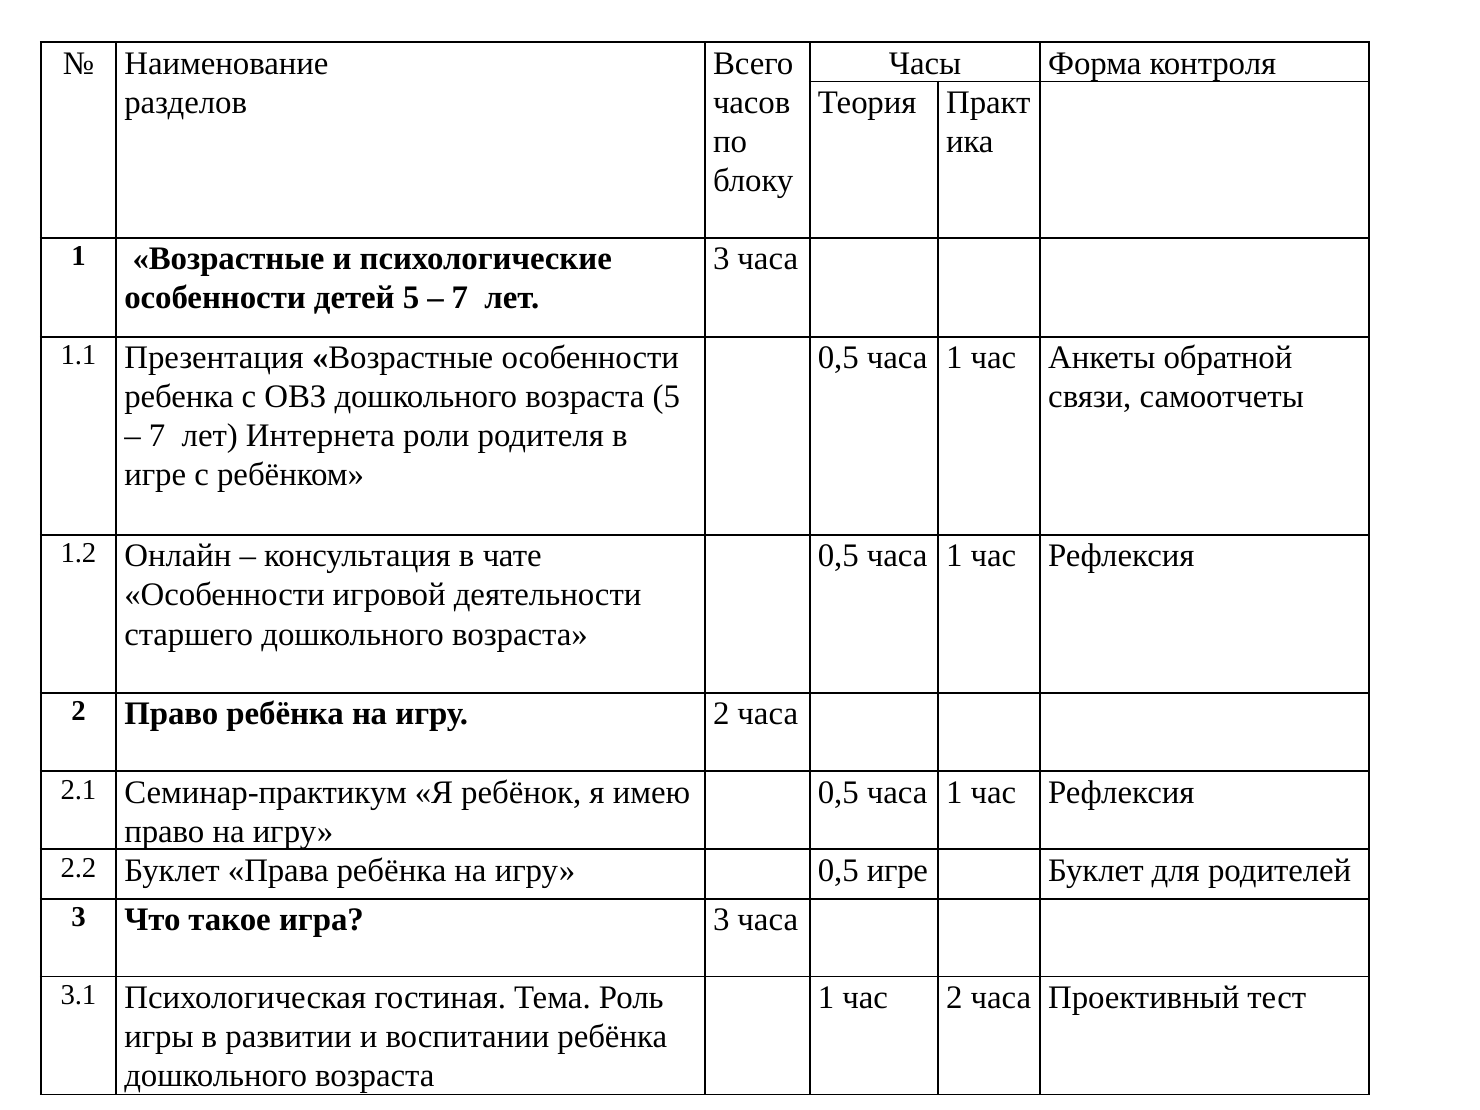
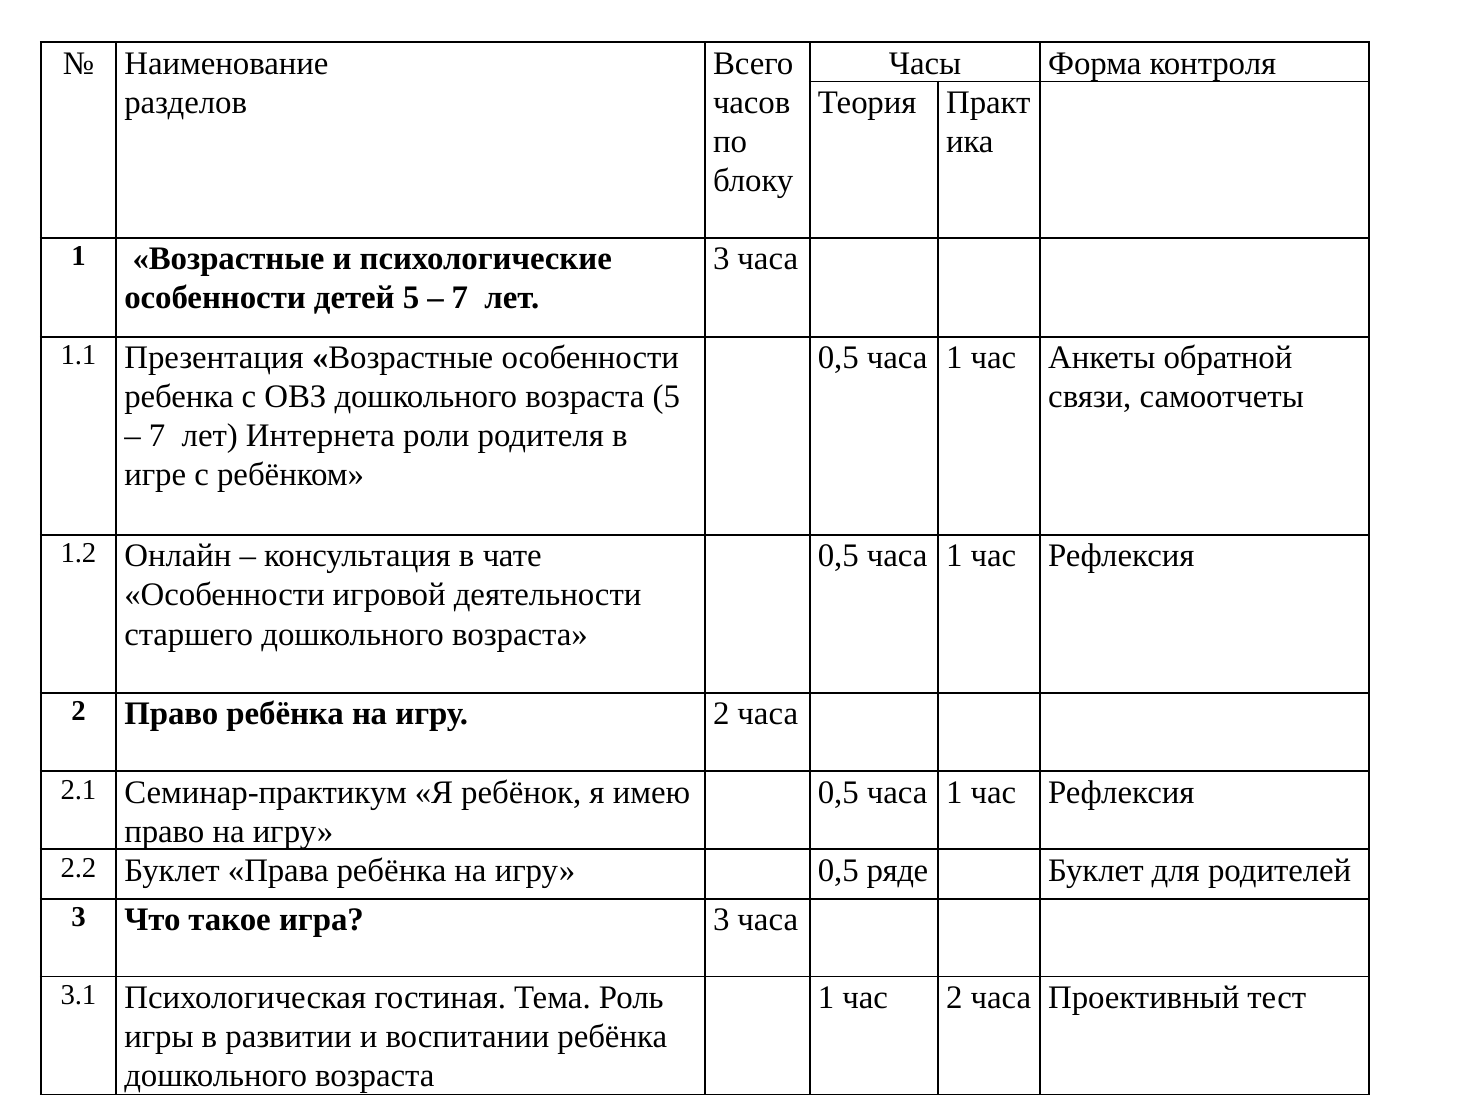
0,5 игре: игре -> ряде
